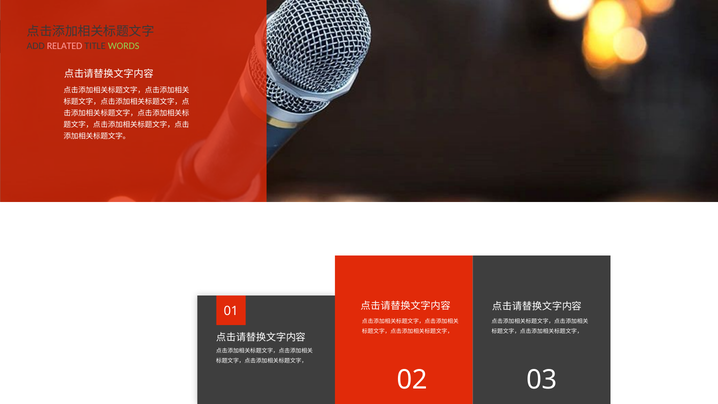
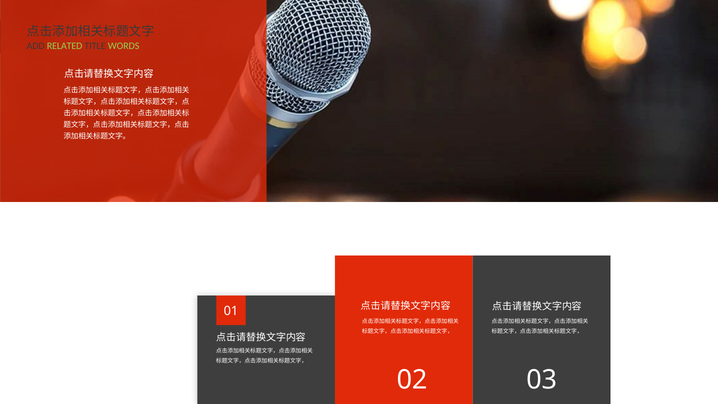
RELATED colour: pink -> light green
